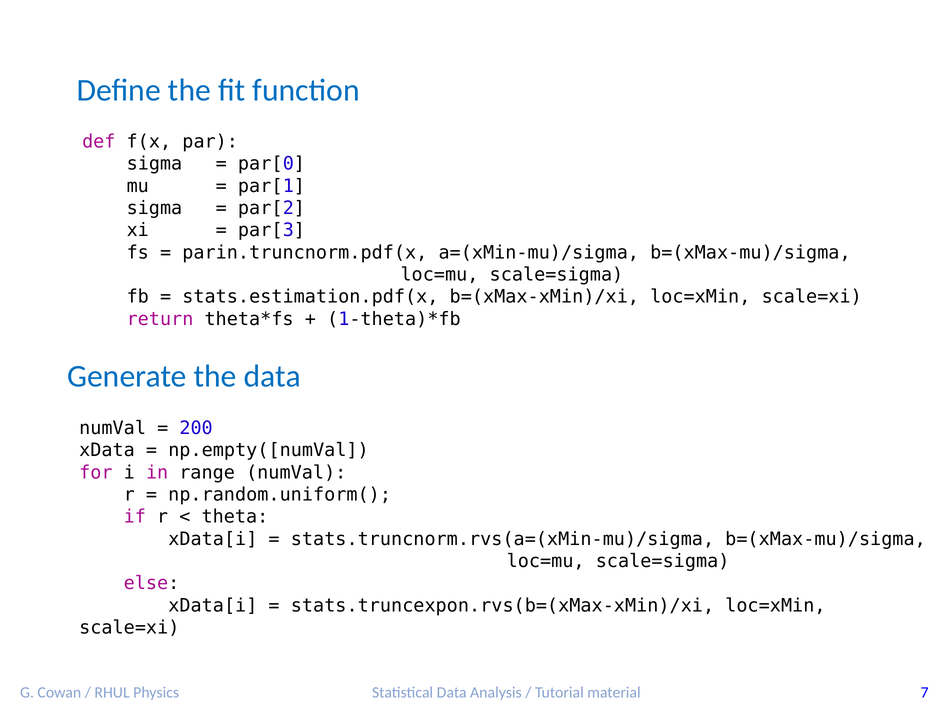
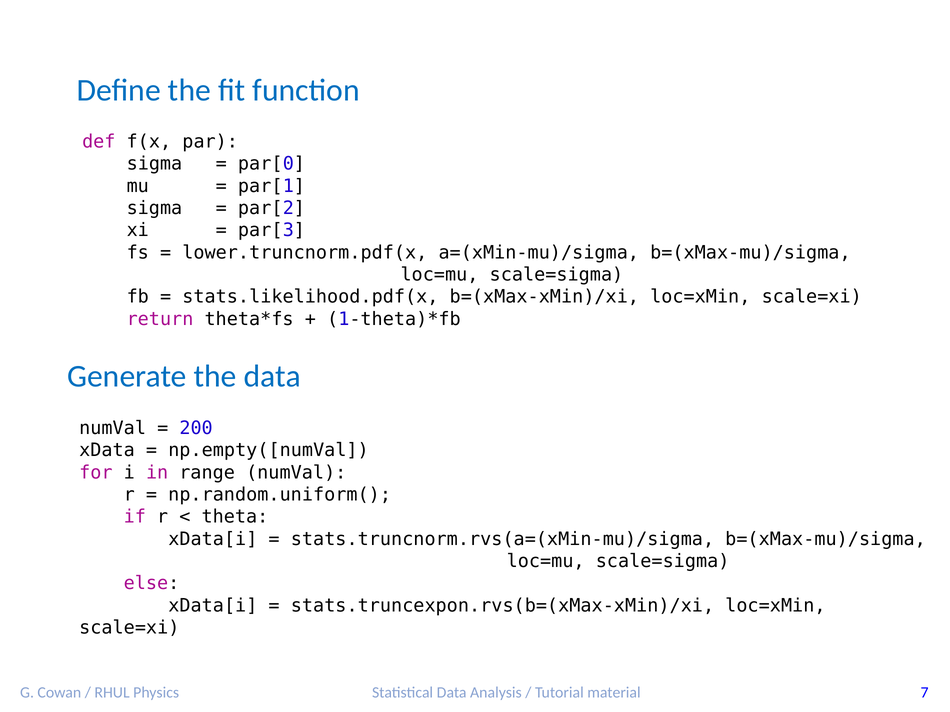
parin.truncnorm.pdf(x: parin.truncnorm.pdf(x -> lower.truncnorm.pdf(x
stats.estimation.pdf(x: stats.estimation.pdf(x -> stats.likelihood.pdf(x
